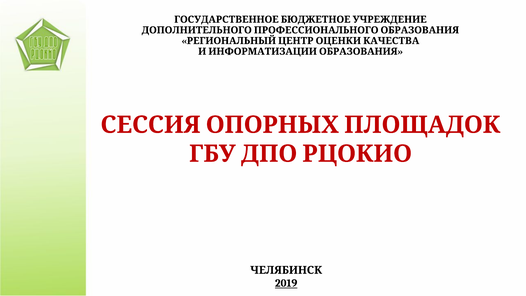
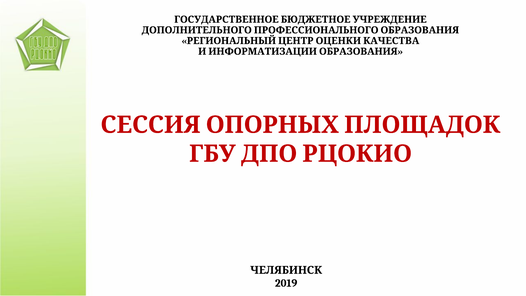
2019 underline: present -> none
